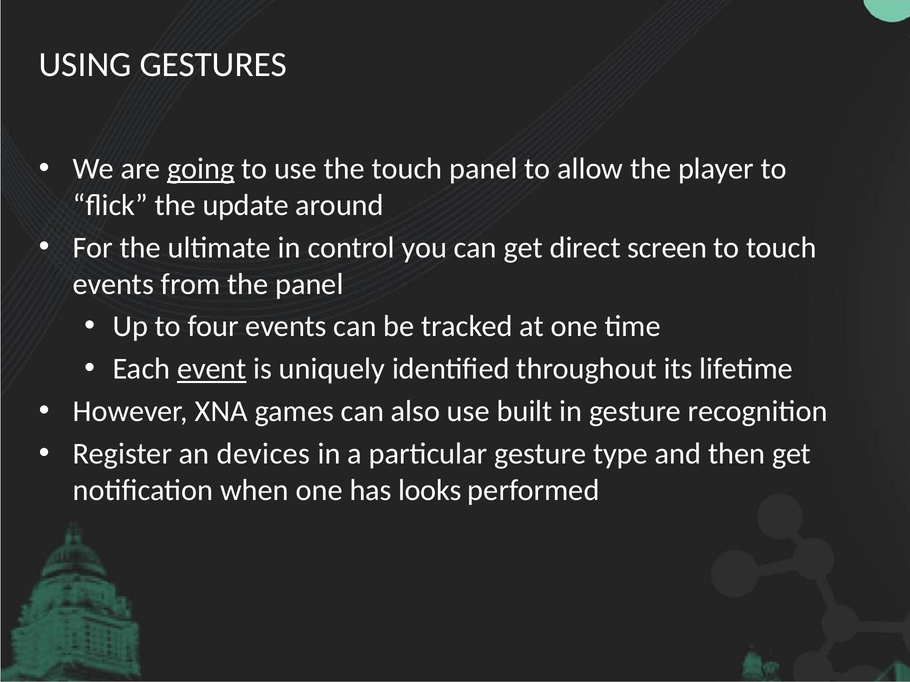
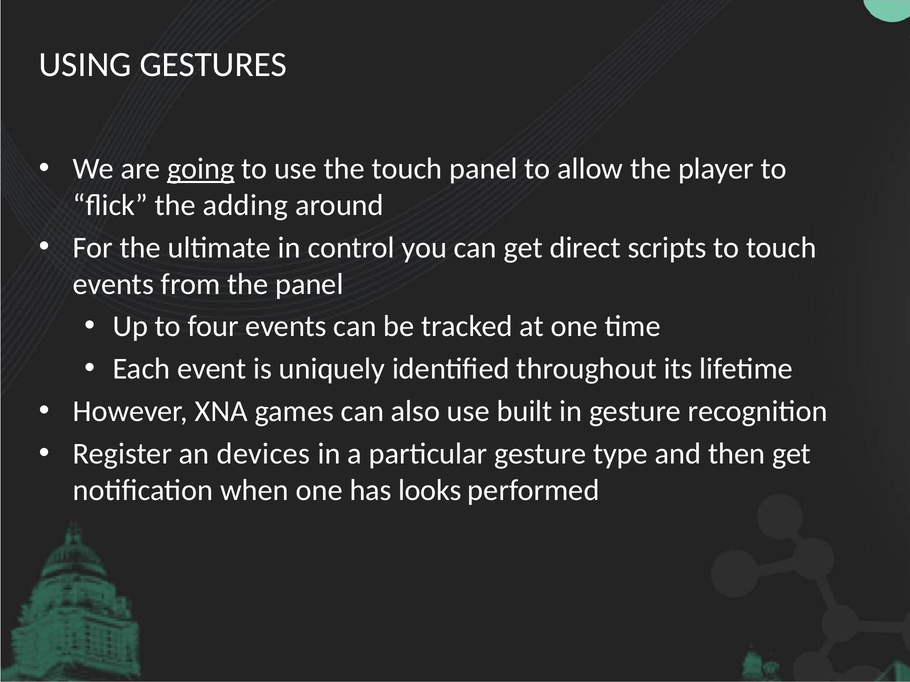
update: update -> adding
screen: screen -> scripts
event underline: present -> none
